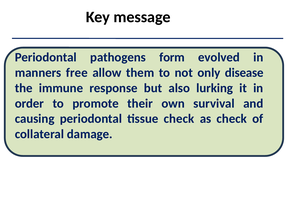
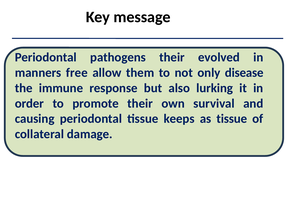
pathogens form: form -> their
tissue check: check -> keeps
as check: check -> tissue
